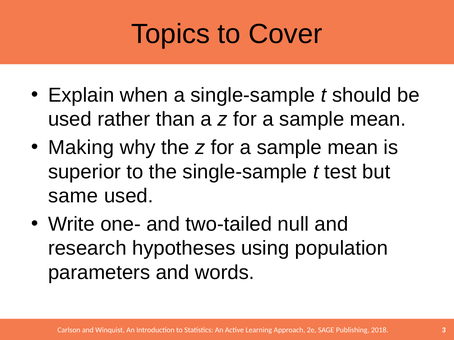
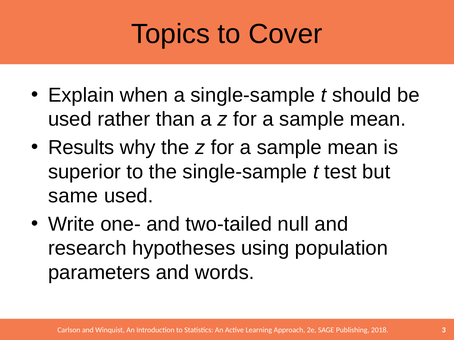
Making: Making -> Results
